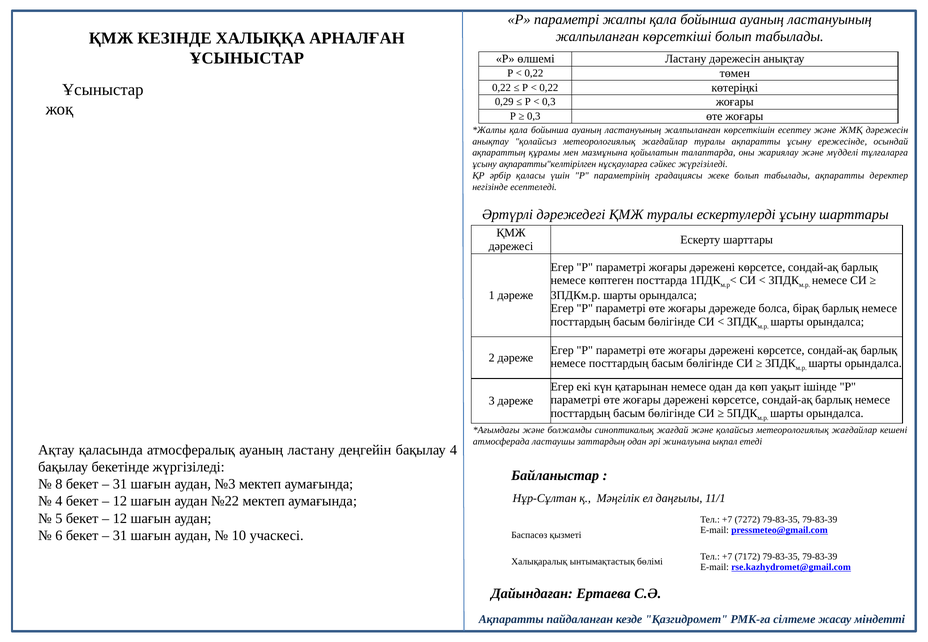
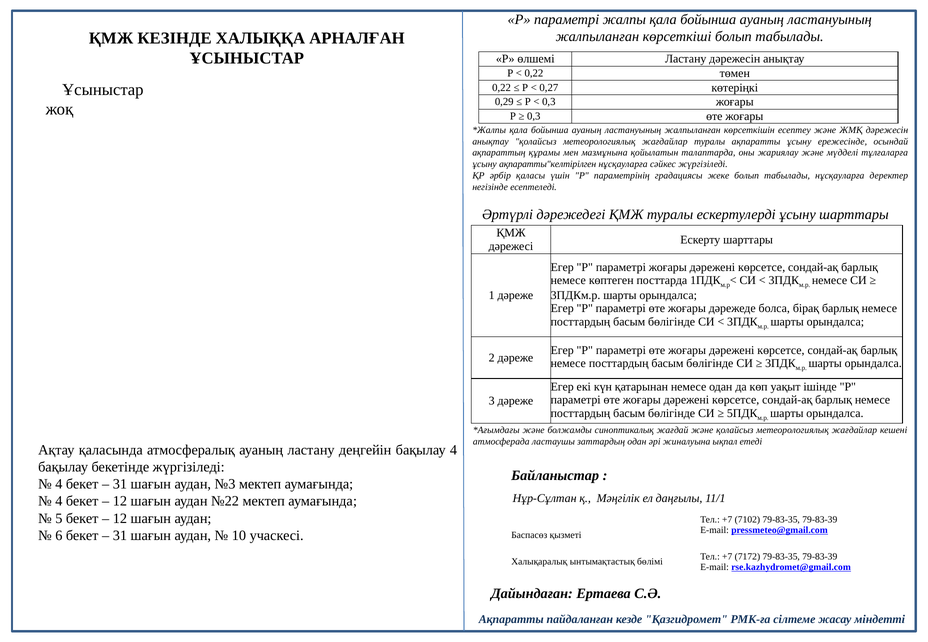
0,22 at (549, 88): 0,22 -> 0,27
табылады ақпаратты: ақпаратты -> нұсқауларға
8 at (59, 485): 8 -> 4
7272: 7272 -> 7102
